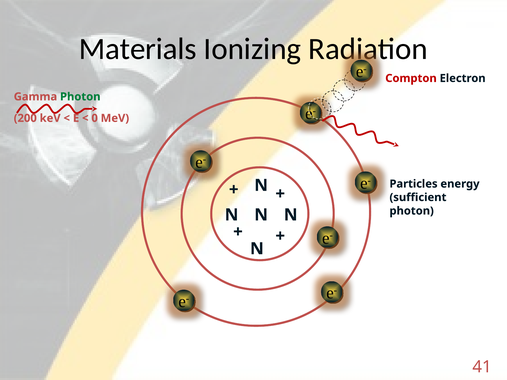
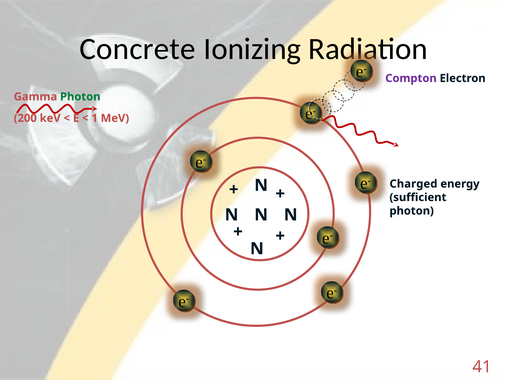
Materials: Materials -> Concrete
Compton colour: red -> purple
0: 0 -> 1
Particles: Particles -> Charged
